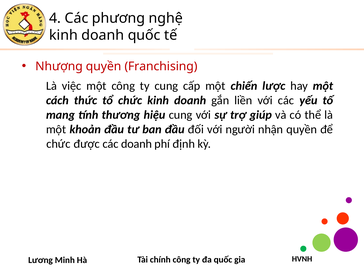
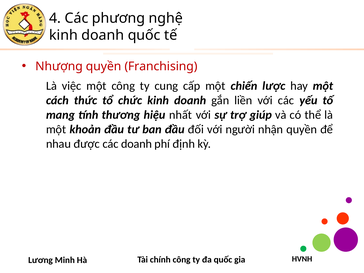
hiệu cung: cung -> nhất
chức at (58, 144): chức -> nhau
